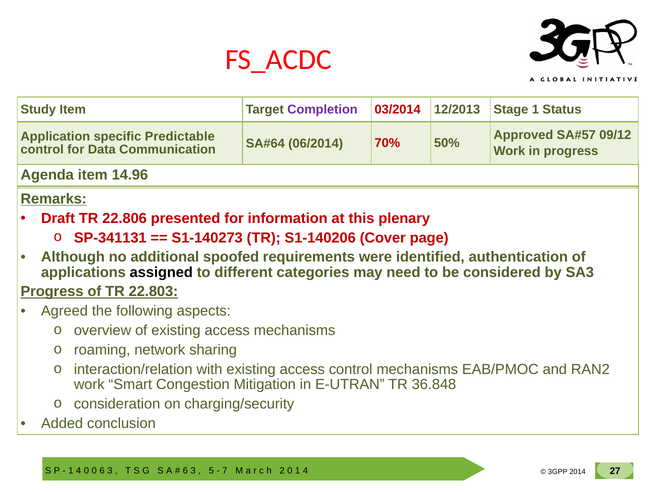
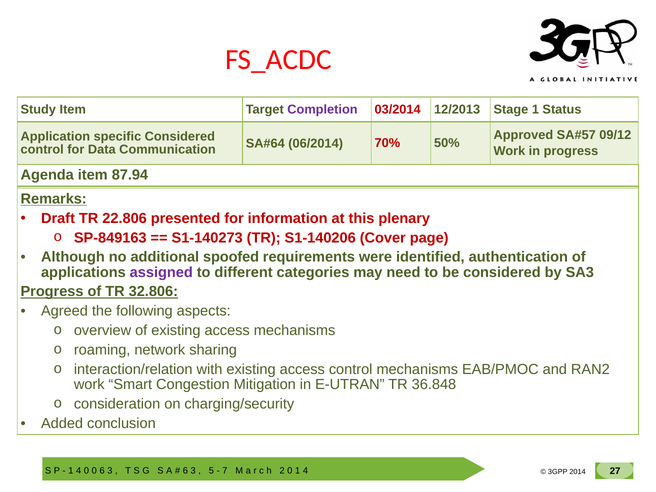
specific Predictable: Predictable -> Considered
14.96: 14.96 -> 87.94
SP-341131: SP-341131 -> SP-849163
assigned colour: black -> purple
22.803: 22.803 -> 32.806
